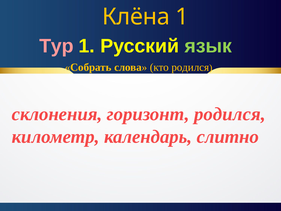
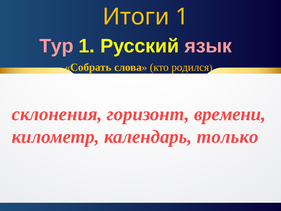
Клёна: Клёна -> Итоги
язык colour: light green -> pink
горизонт родился: родился -> времени
слитно: слитно -> только
